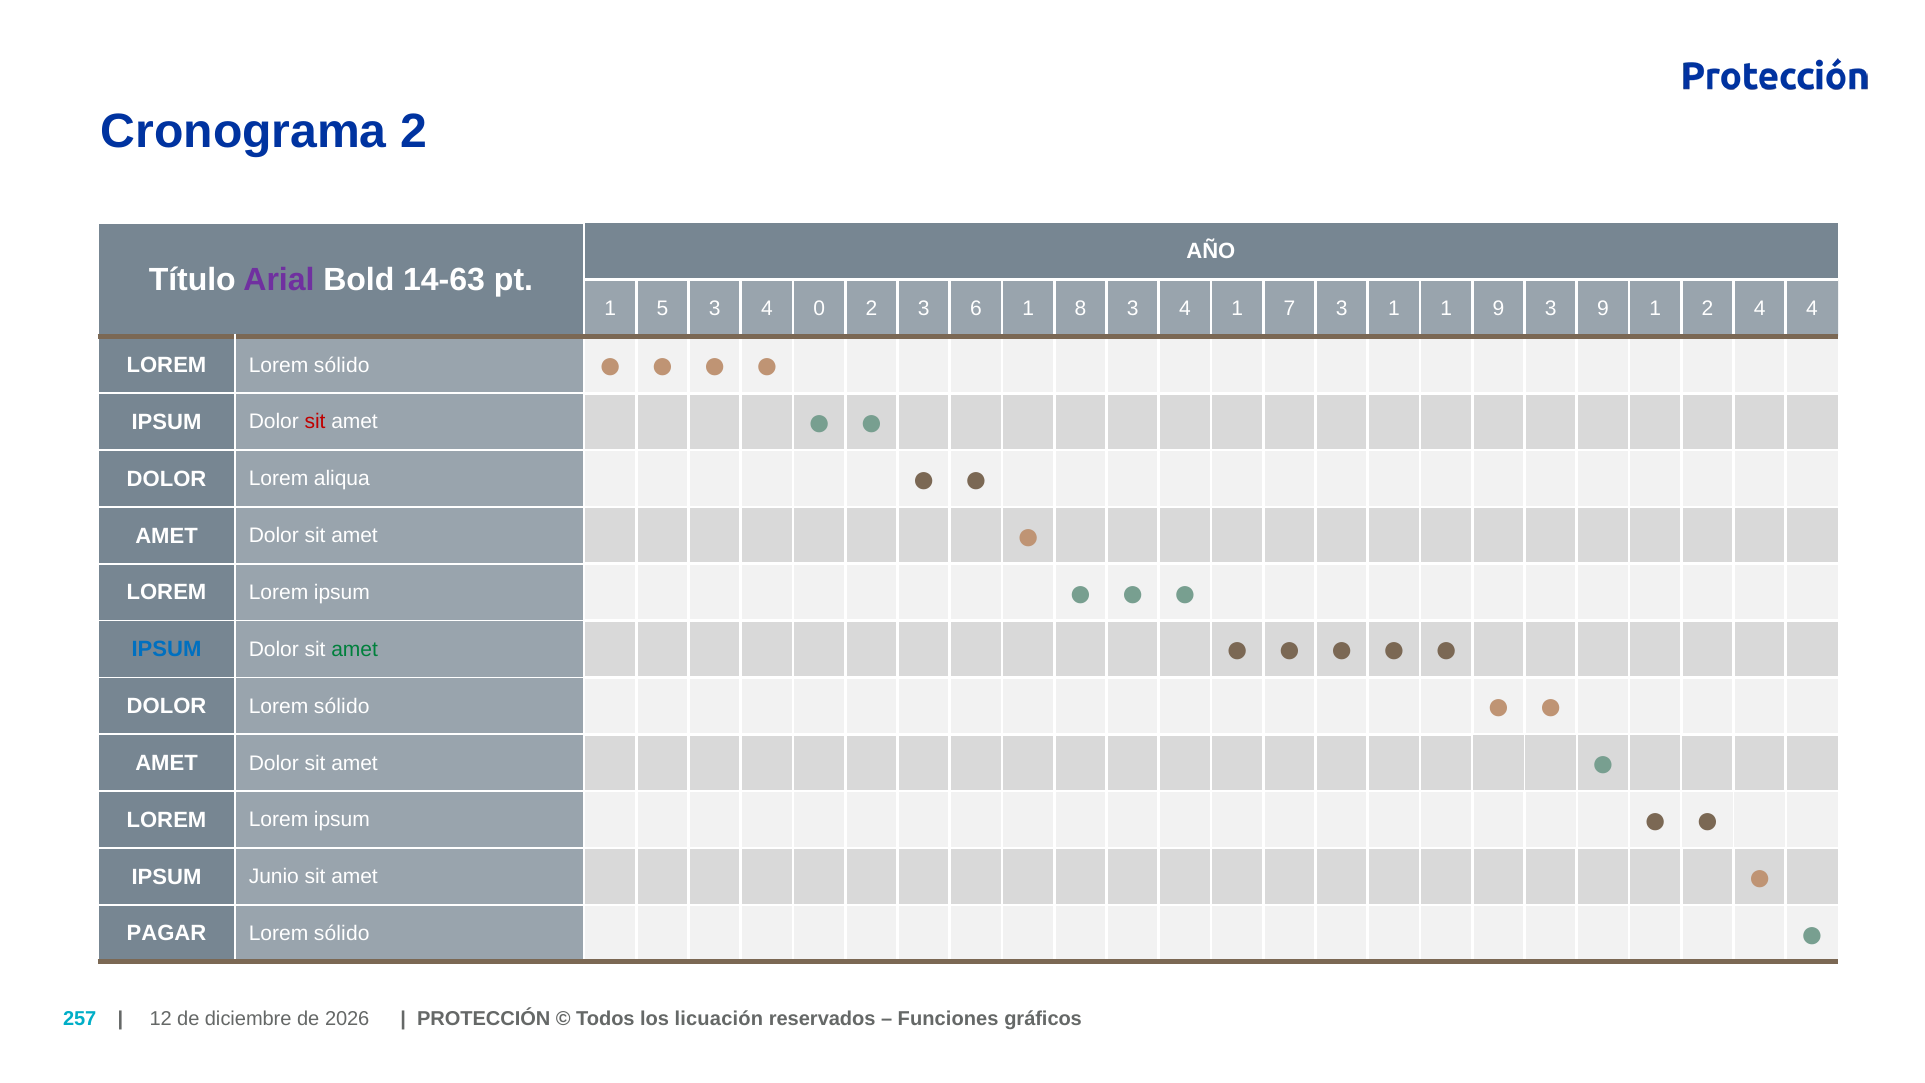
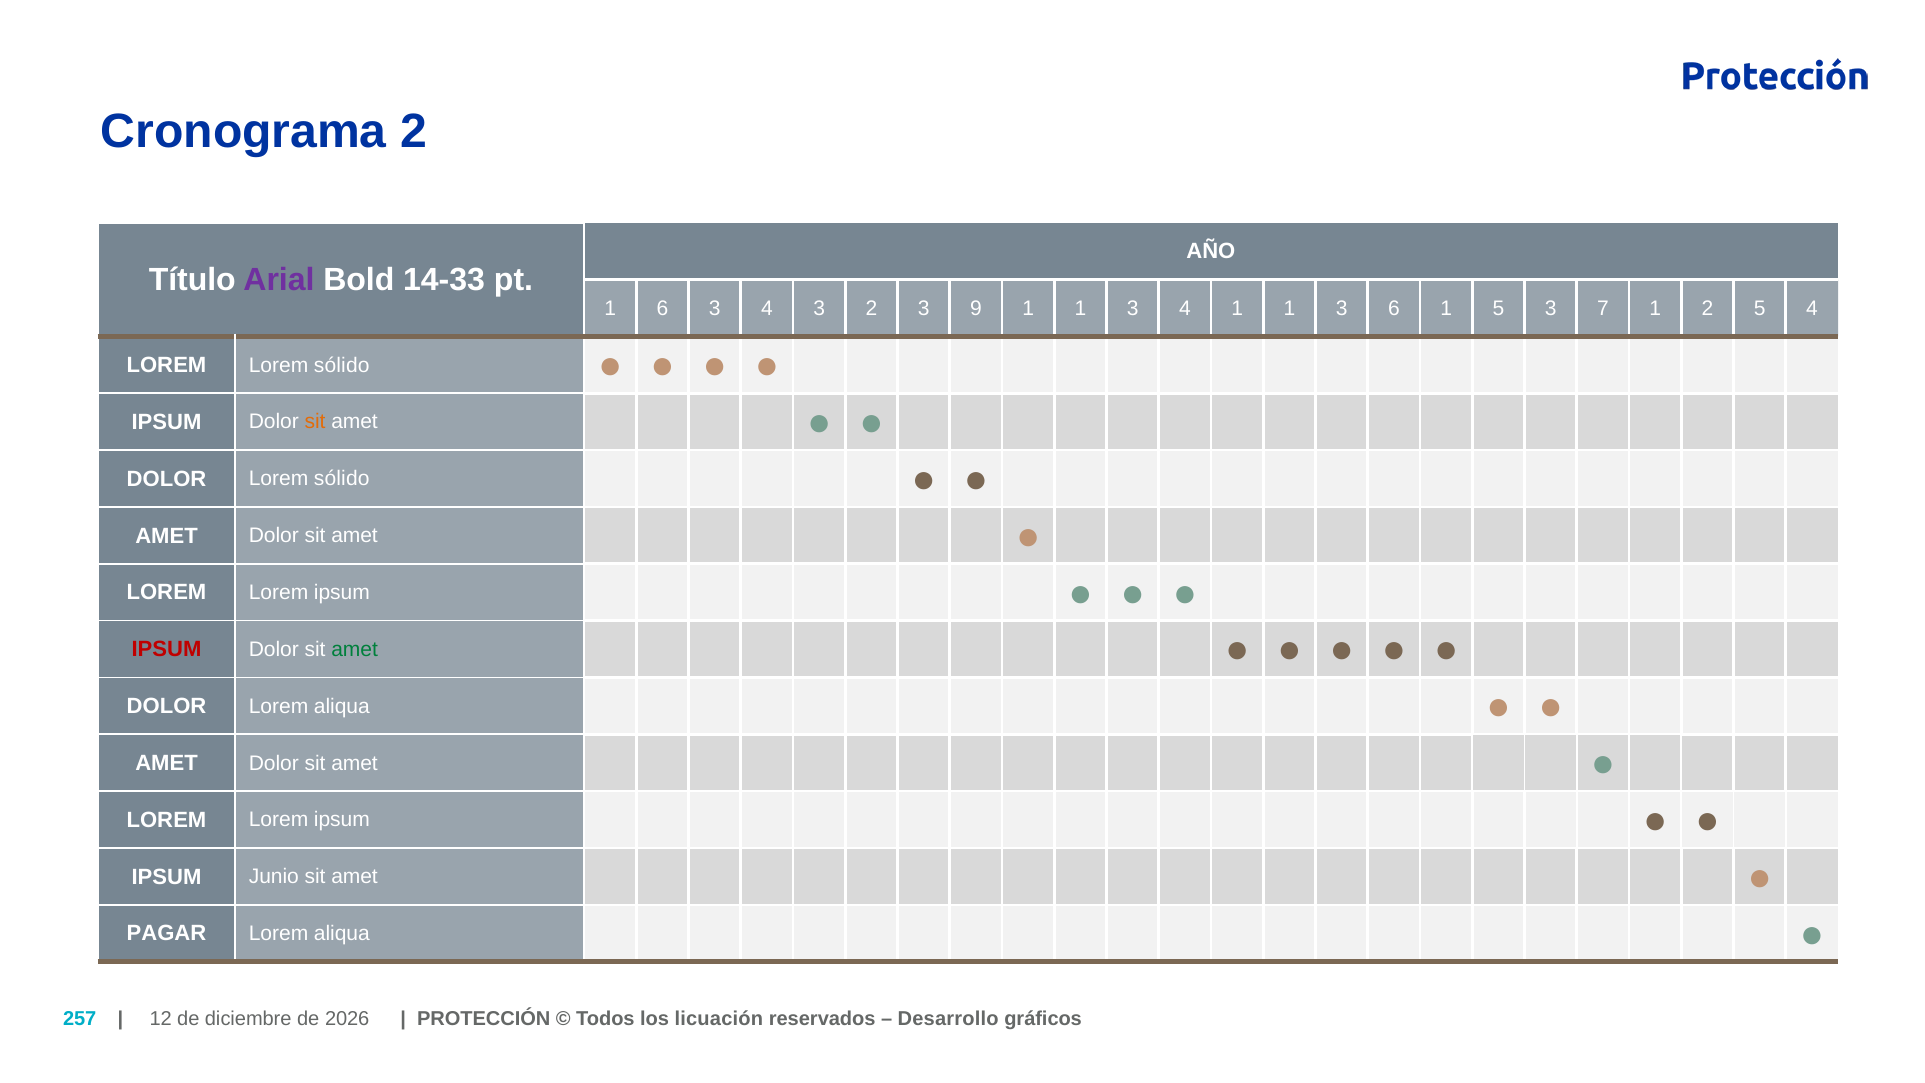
14-63: 14-63 -> 14-33
1 5: 5 -> 6
4 0: 0 -> 3
6: 6 -> 9
8 at (1080, 308): 8 -> 1
4 1 7: 7 -> 1
3 1: 1 -> 6
1 9: 9 -> 5
3 9: 9 -> 7
2 4: 4 -> 5
sit at (315, 422) colour: red -> orange
DOLOR Lorem aliqua: aliqua -> sólido
IPSUM at (167, 650) colour: blue -> red
DOLOR Lorem sólido: sólido -> aliqua
sólido at (342, 934): sólido -> aliqua
Funciones: Funciones -> Desarrollo
